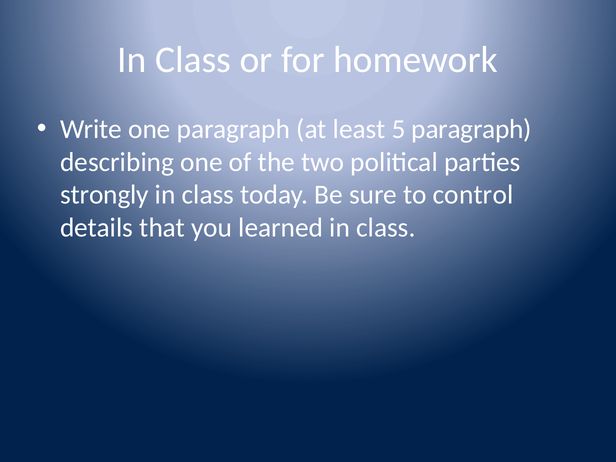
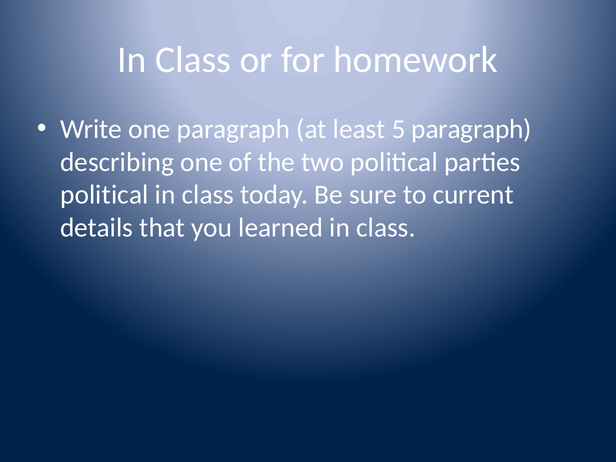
strongly at (104, 195): strongly -> political
control: control -> current
